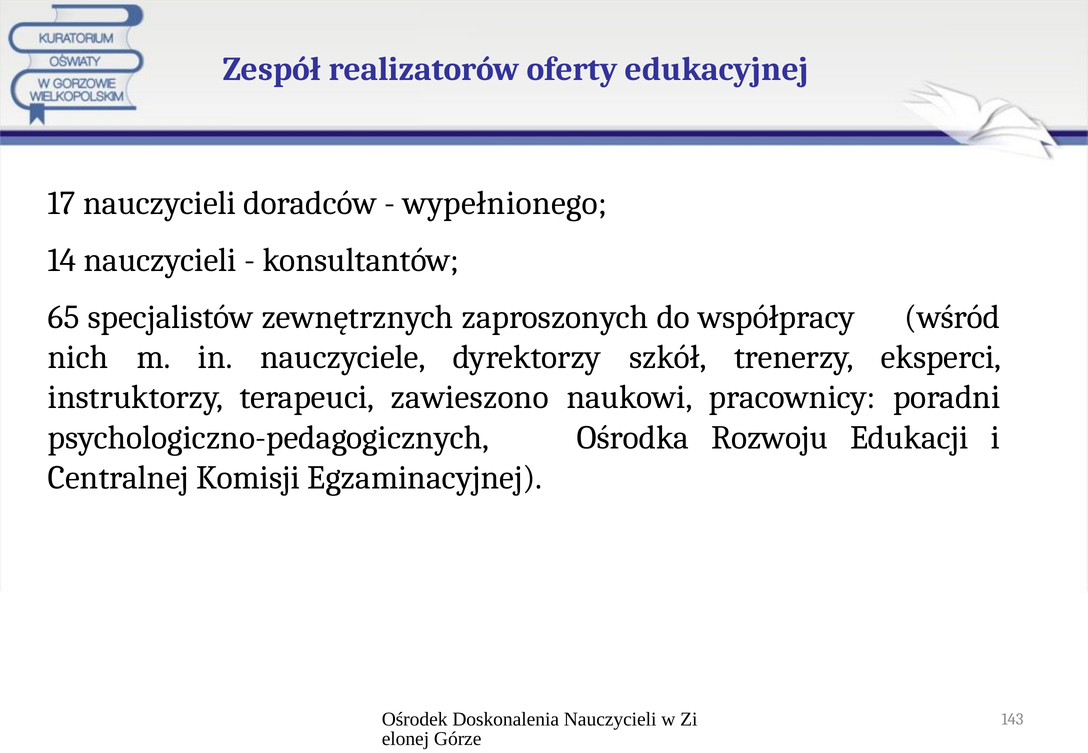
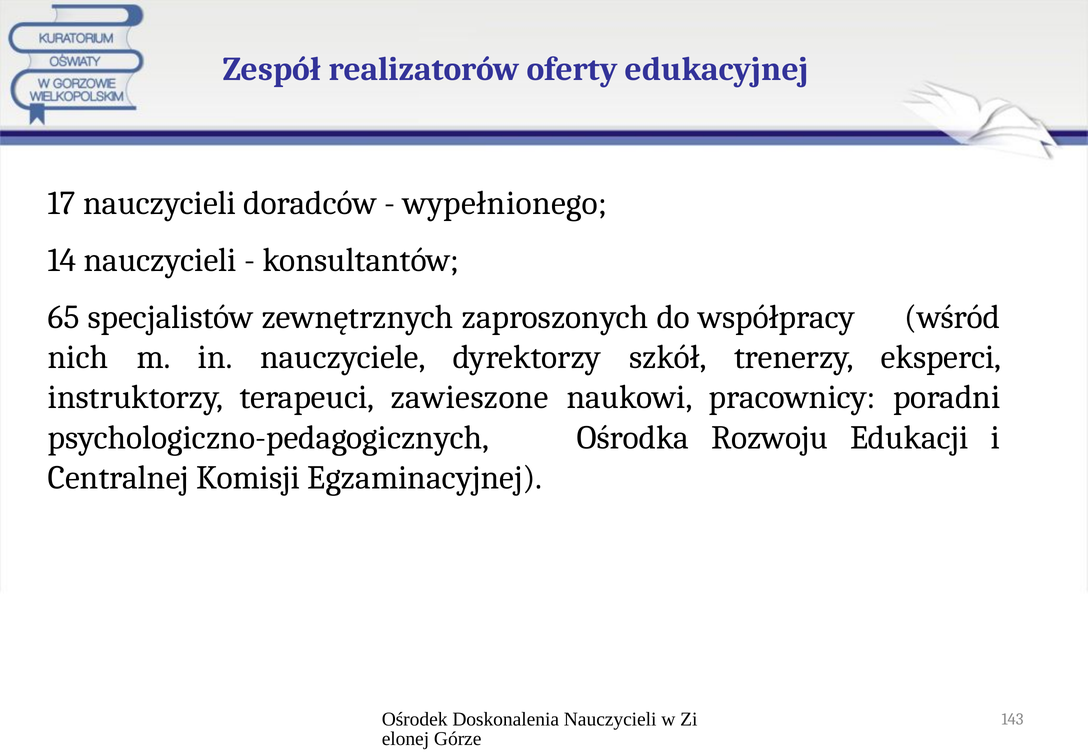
zawieszono: zawieszono -> zawieszone
